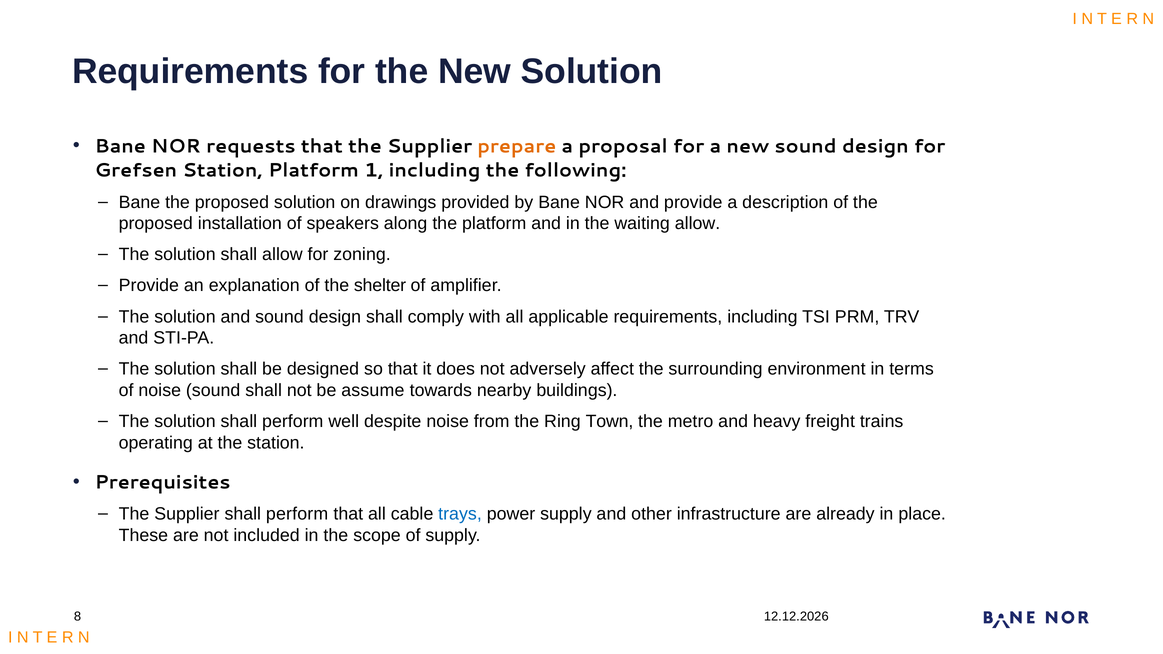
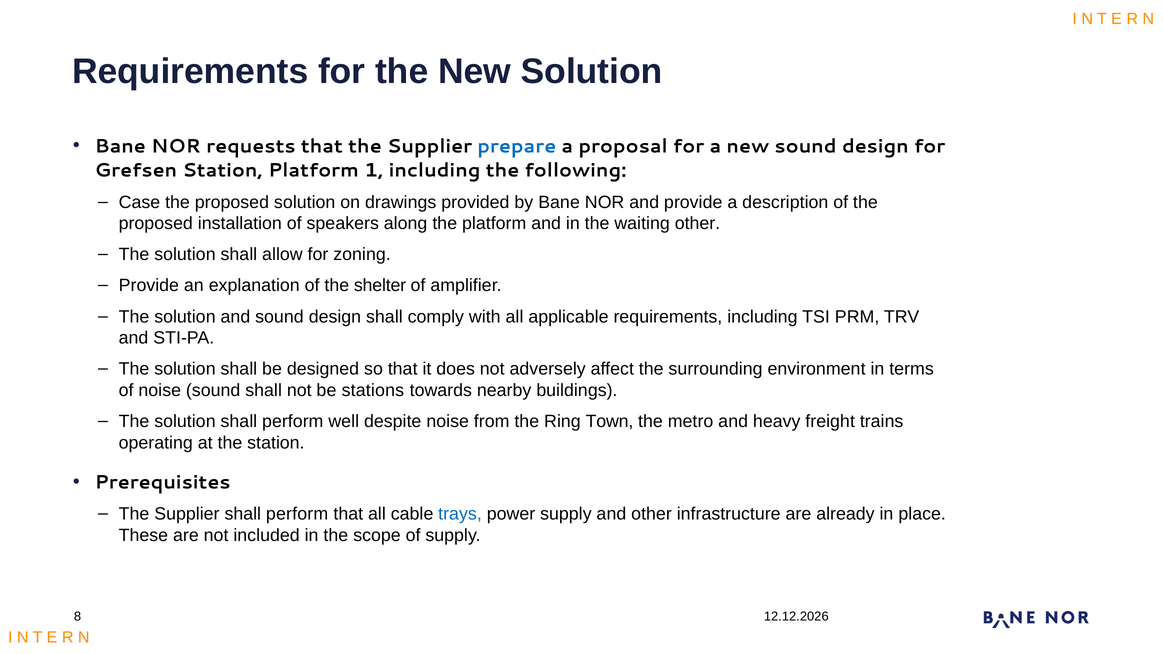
prepare colour: orange -> blue
Bane at (139, 202): Bane -> Case
waiting allow: allow -> other
assume: assume -> stations
